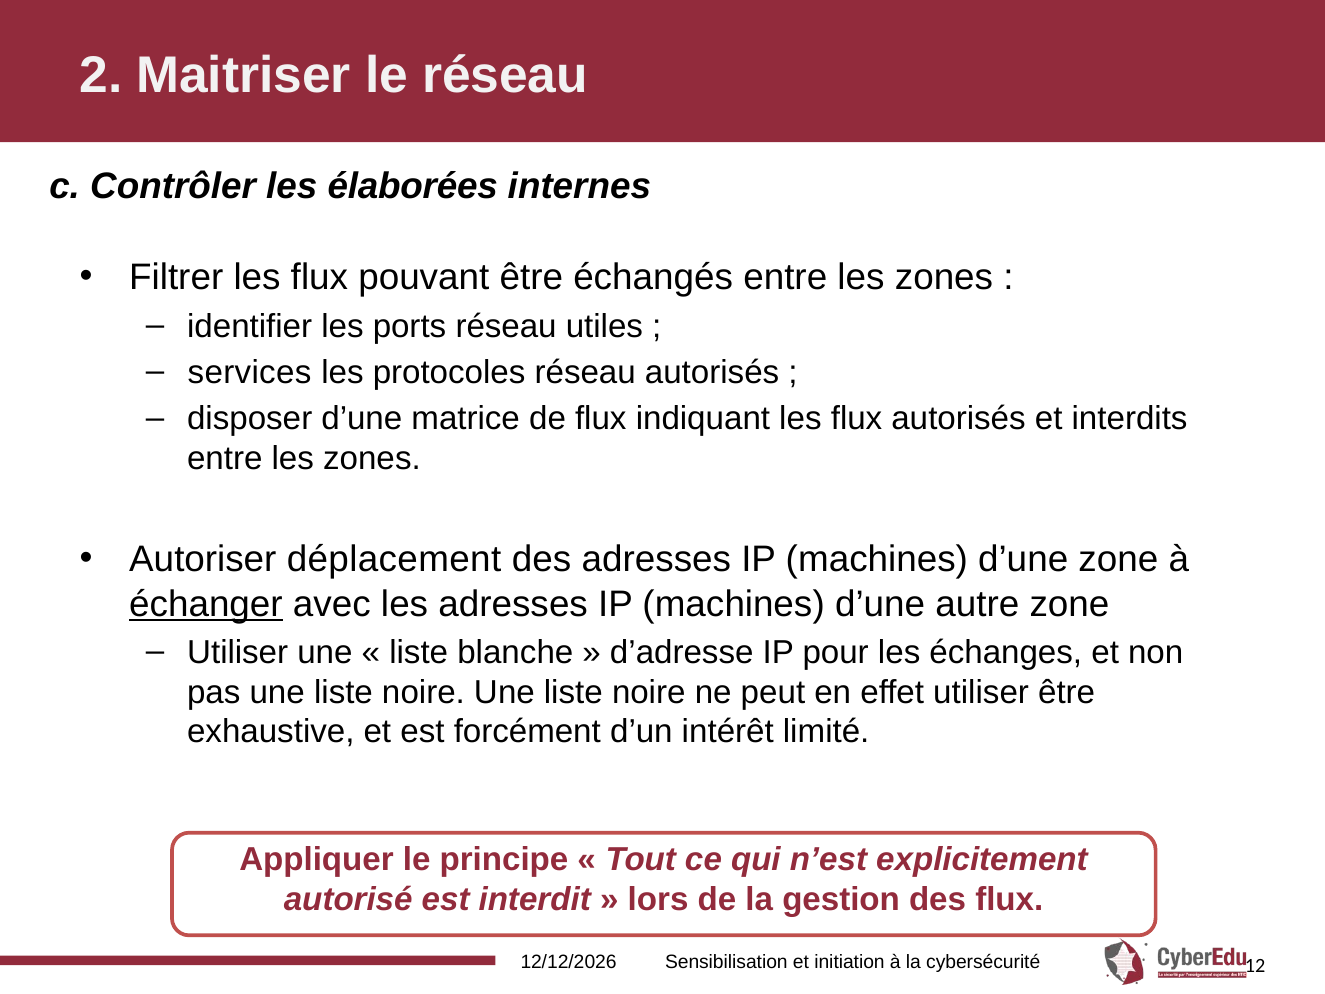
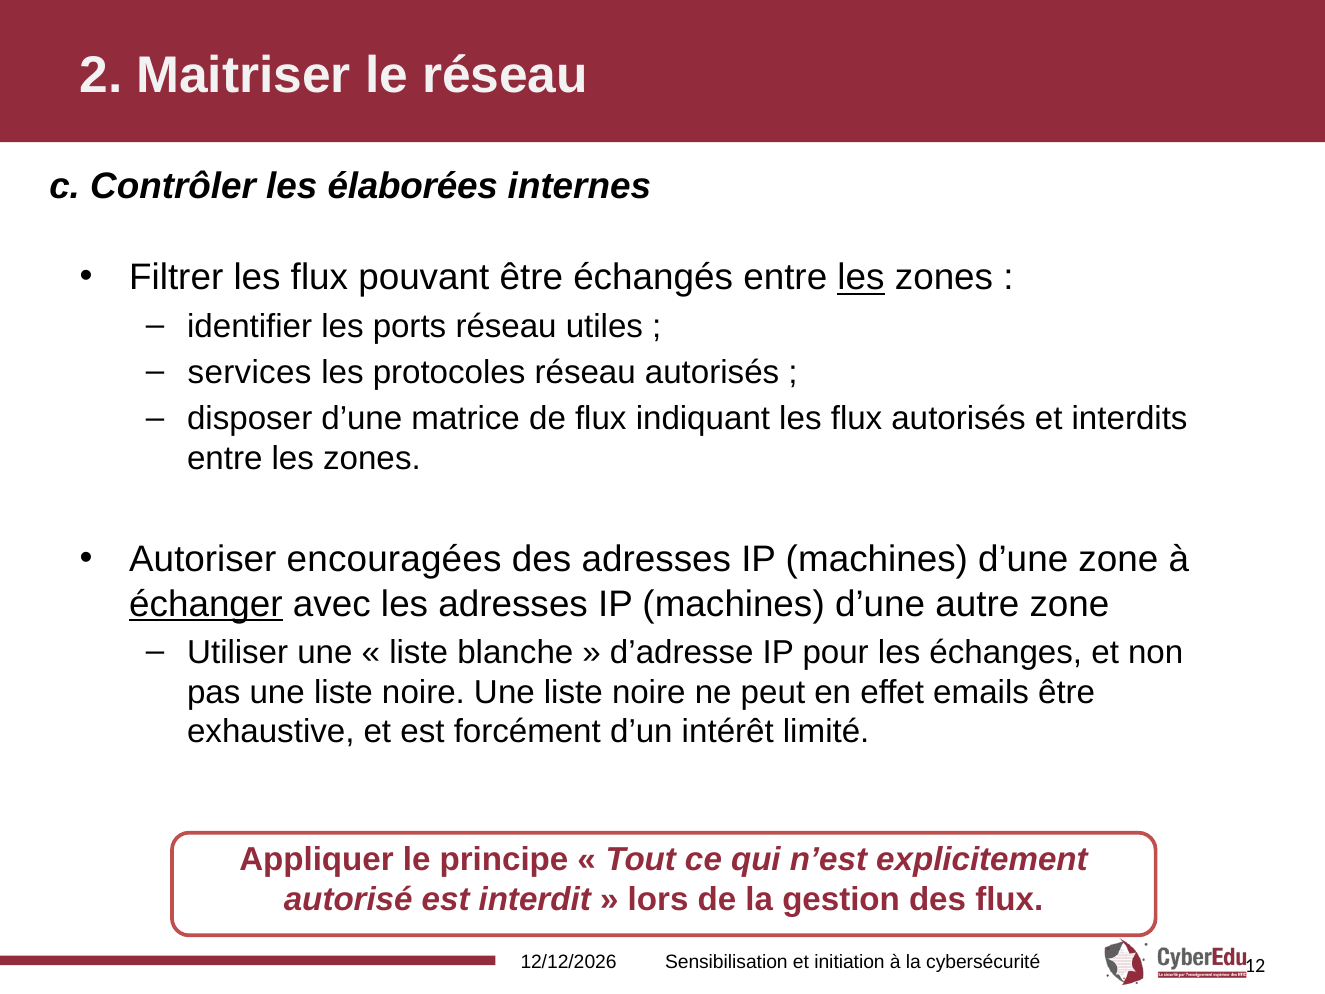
les at (861, 278) underline: none -> present
déplacement: déplacement -> encouragées
effet utiliser: utiliser -> emails
